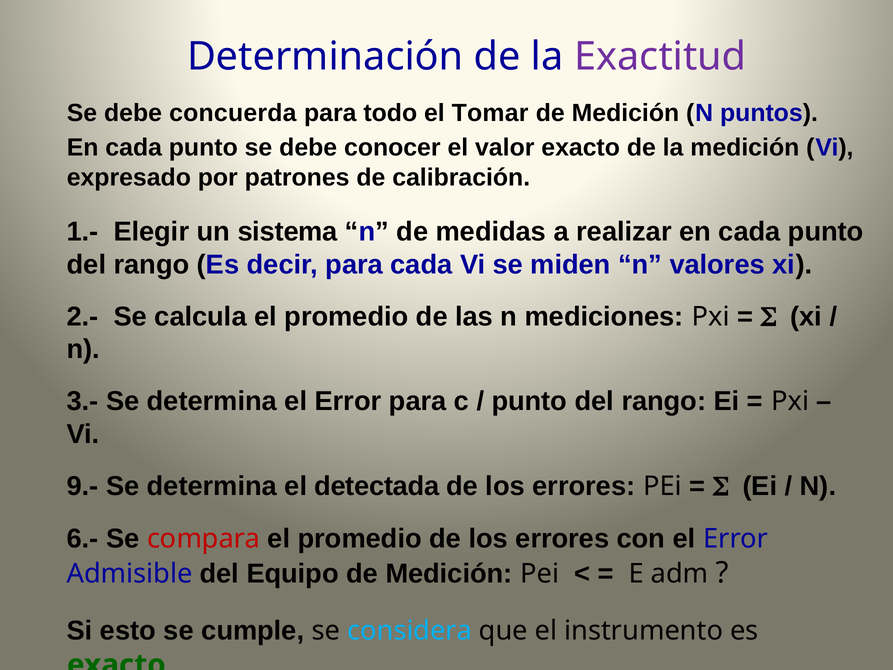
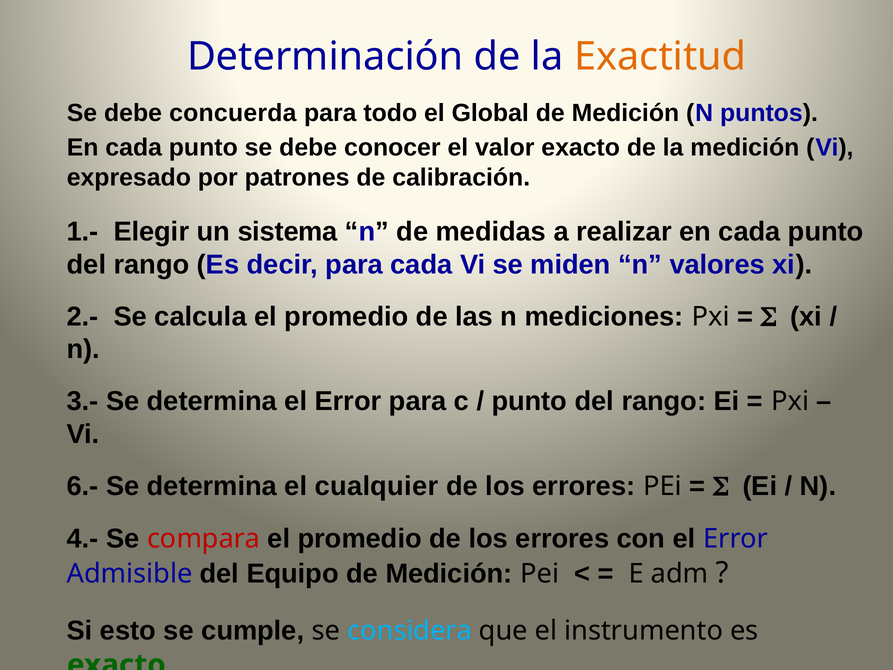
Exactitud colour: purple -> orange
Tomar: Tomar -> Global
9.-: 9.- -> 6.-
detectada: detectada -> cualquier
6.-: 6.- -> 4.-
